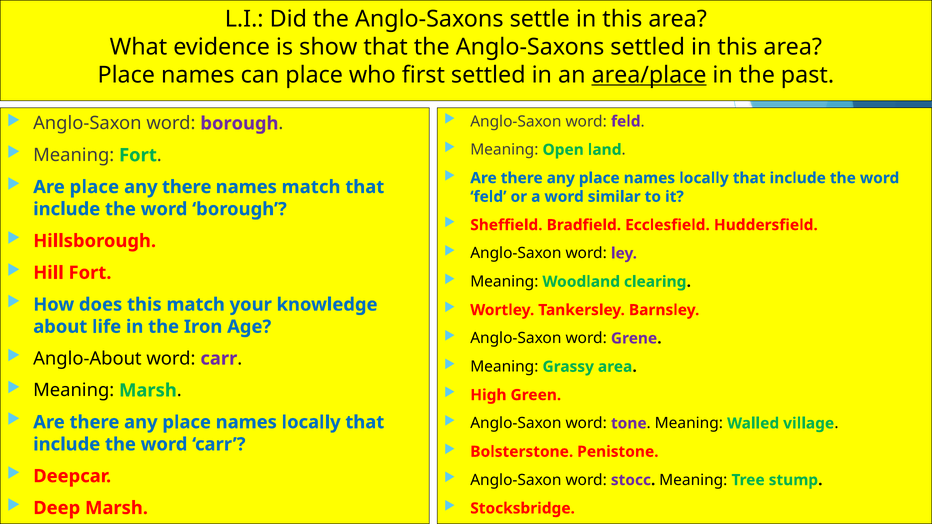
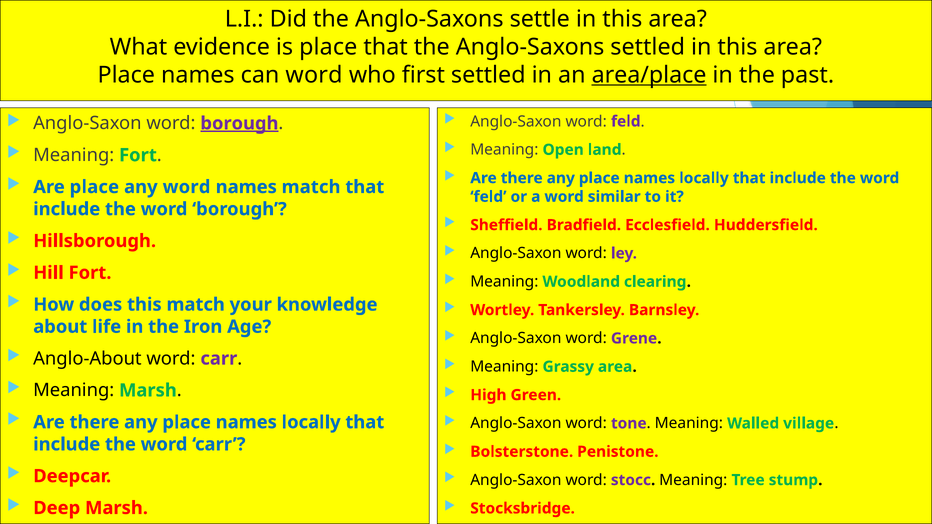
is show: show -> place
can place: place -> word
borough at (239, 123) underline: none -> present
any there: there -> word
